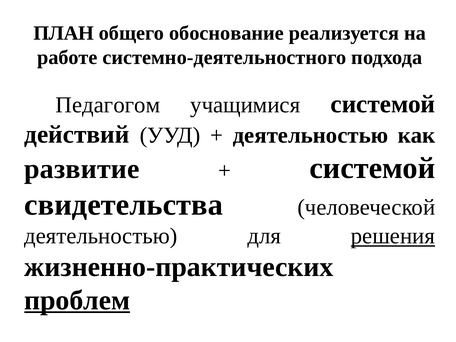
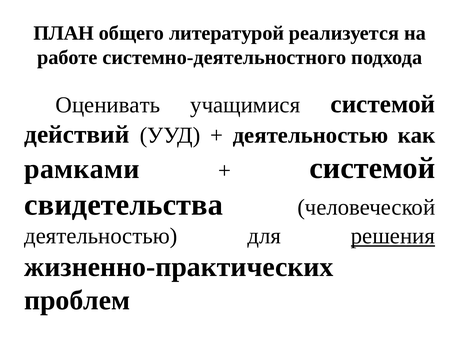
обоснование: обоснование -> литературой
Педагогом: Педагогом -> Оценивать
развитие: развитие -> рамками
проблем underline: present -> none
